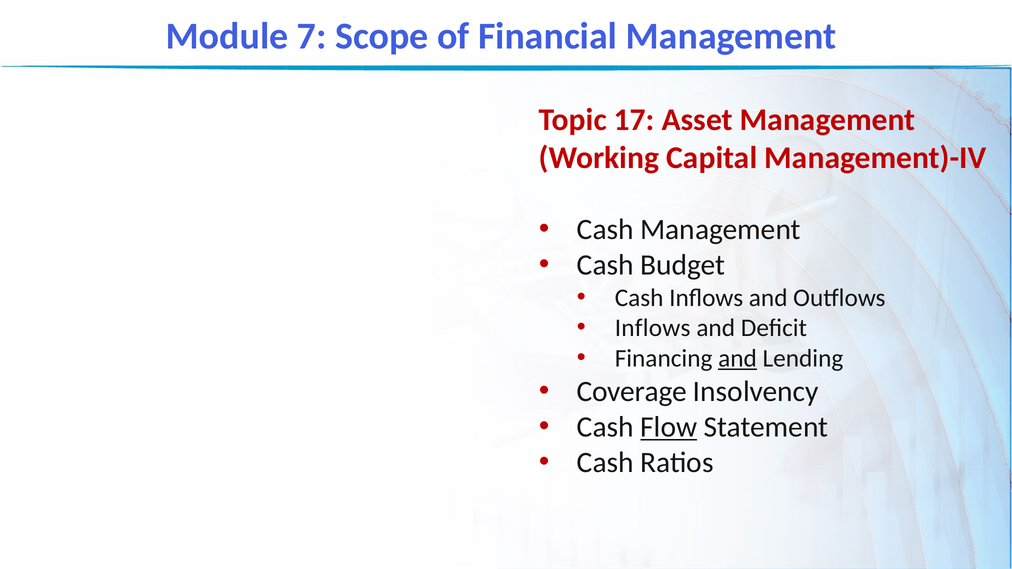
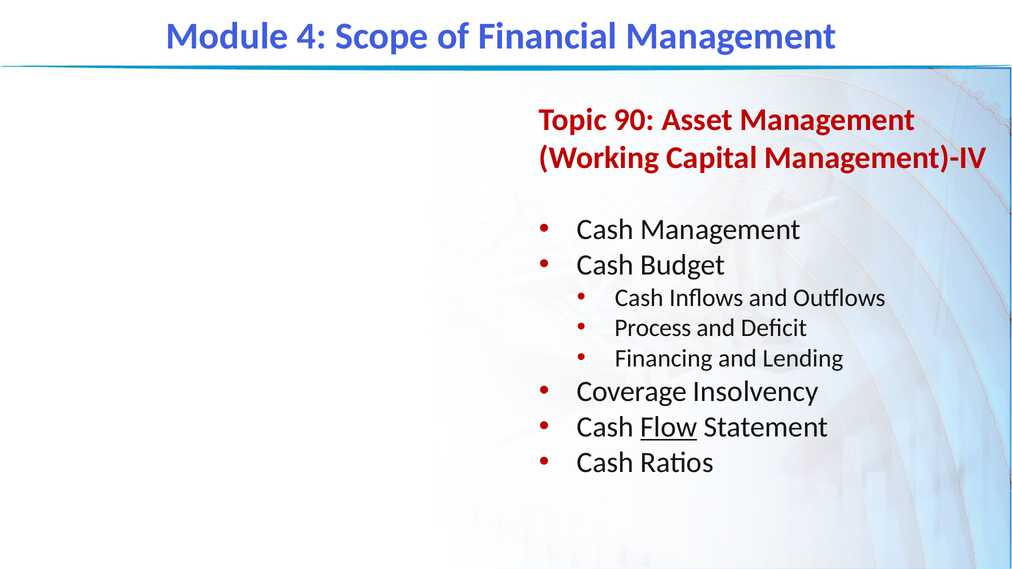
7: 7 -> 4
17: 17 -> 90
Inflows at (653, 328): Inflows -> Process
and at (738, 359) underline: present -> none
